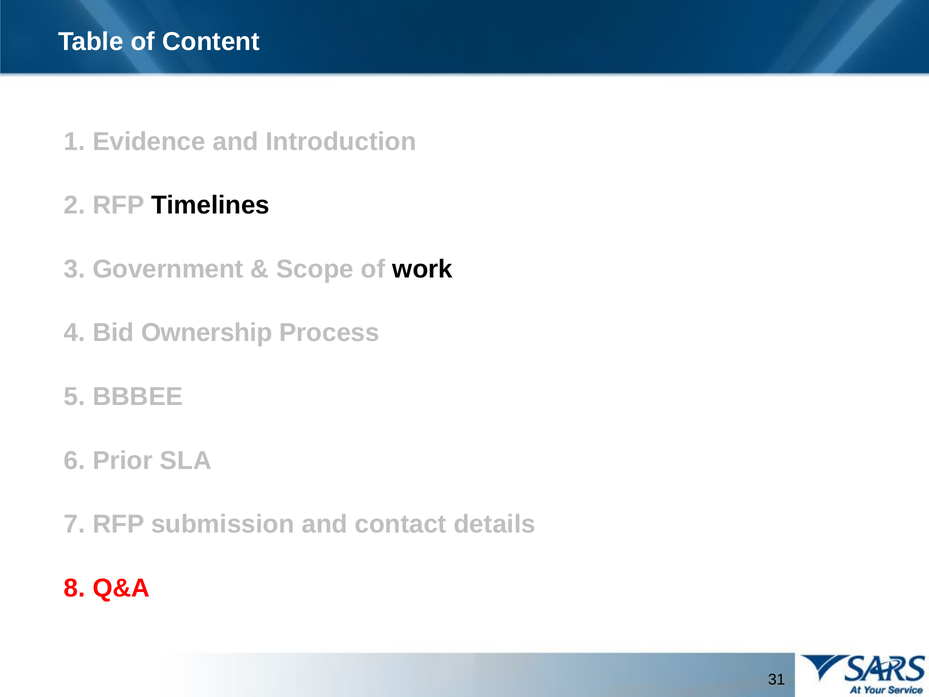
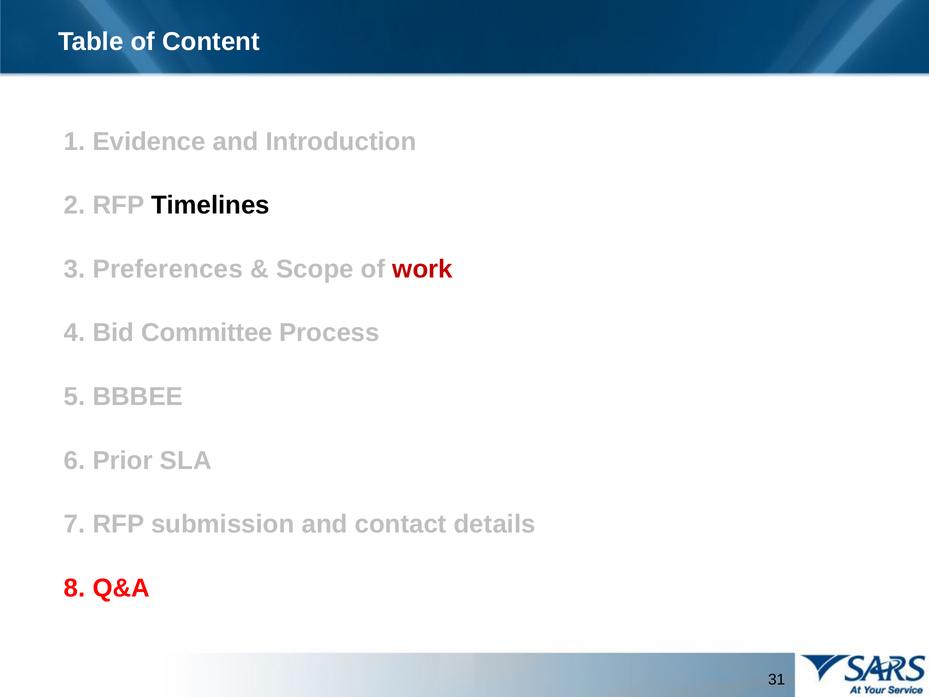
Government: Government -> Preferences
work colour: black -> red
Ownership: Ownership -> Committee
